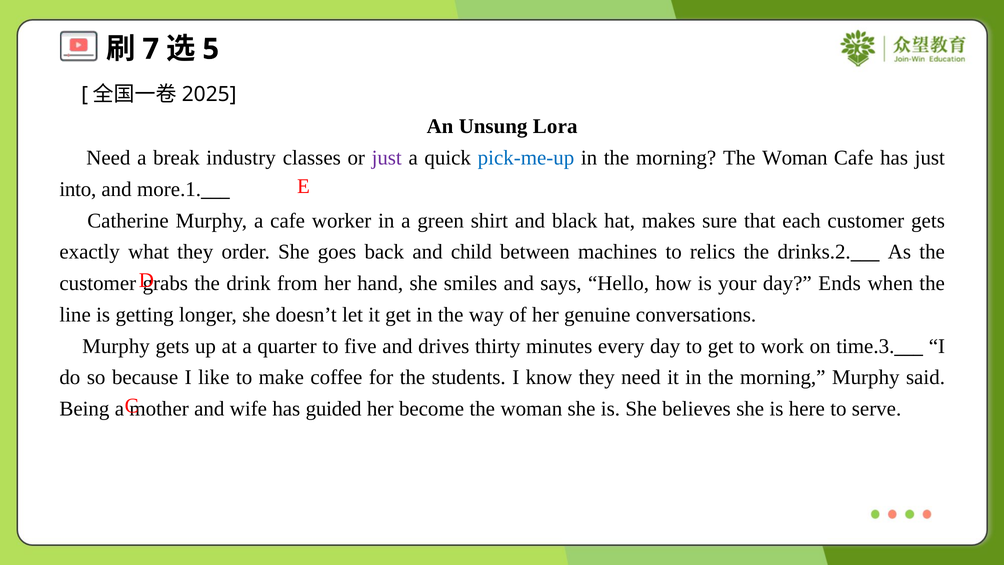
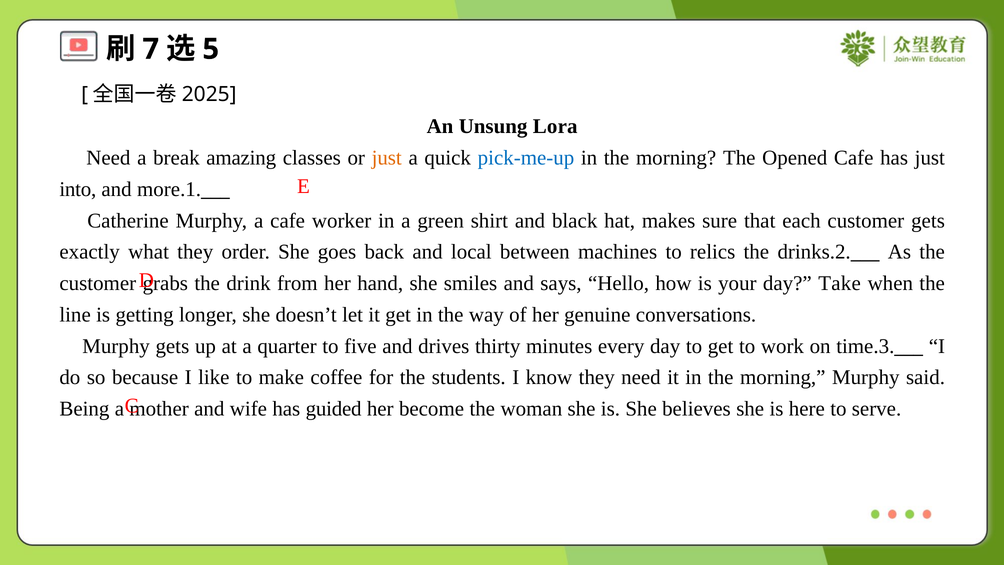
industry: industry -> amazing
just at (387, 158) colour: purple -> orange
morning The Woman: Woman -> Opened
child: child -> local
Ends: Ends -> Take
